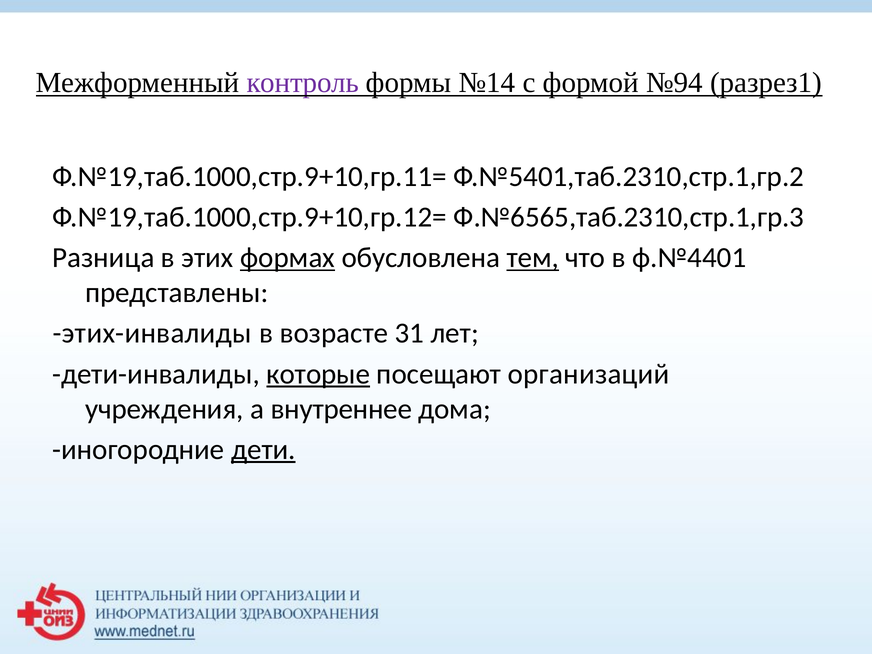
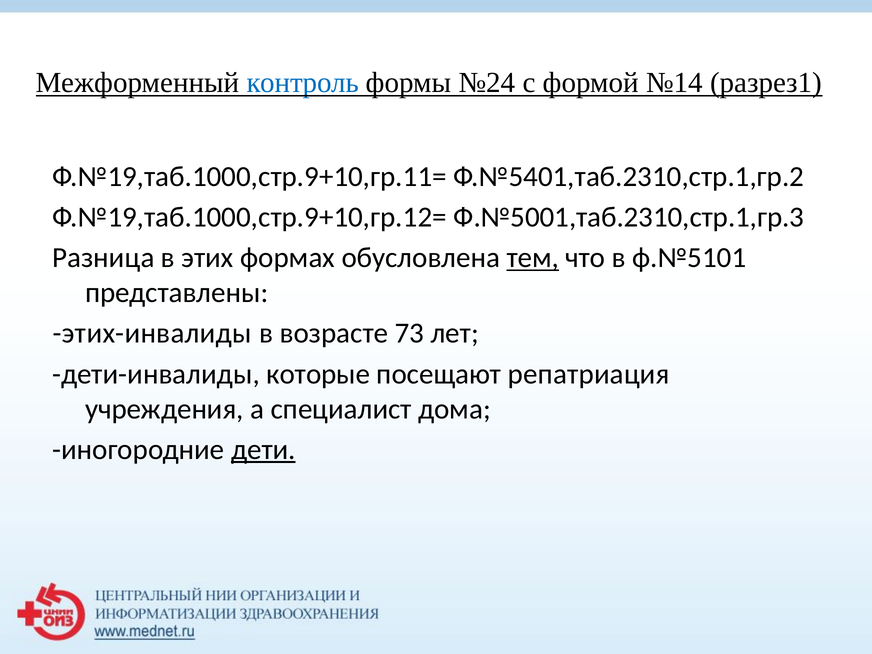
контроль colour: purple -> blue
№14: №14 -> №24
№94: №94 -> №14
Ф.№6565,таб.2310,стр.1,гр.3: Ф.№6565,таб.2310,стр.1,гр.3 -> Ф.№5001,таб.2310,стр.1,гр.3
формах underline: present -> none
ф.№4401: ф.№4401 -> ф.№5101
31: 31 -> 73
которые underline: present -> none
организаций: организаций -> репатриация
внутреннее: внутреннее -> специалист
